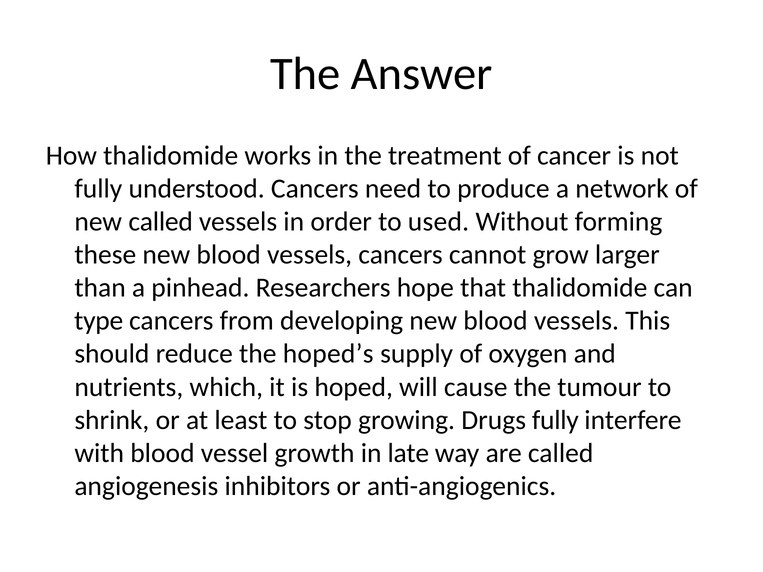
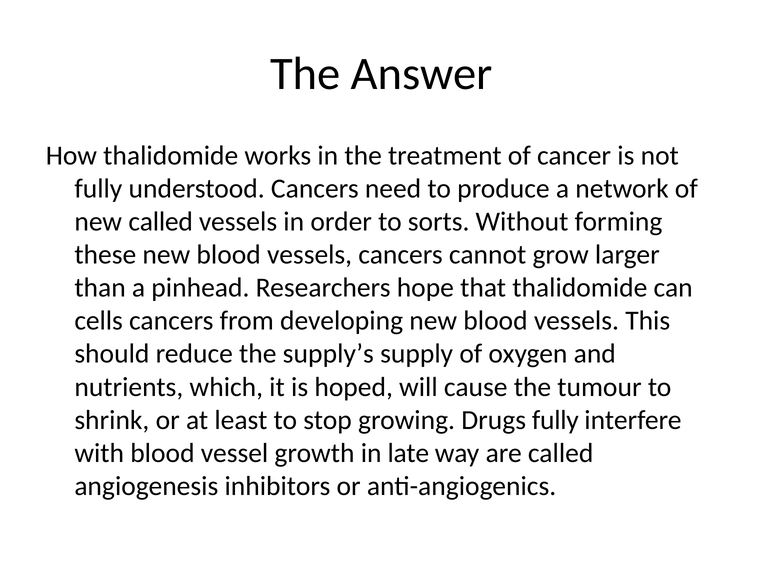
used: used -> sorts
type: type -> cells
hoped’s: hoped’s -> supply’s
